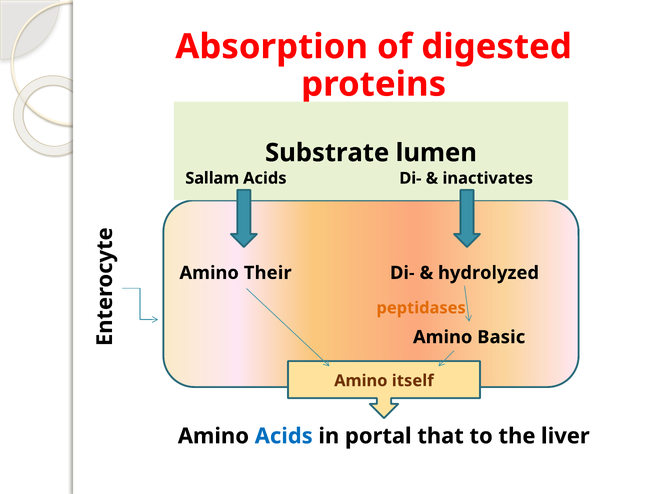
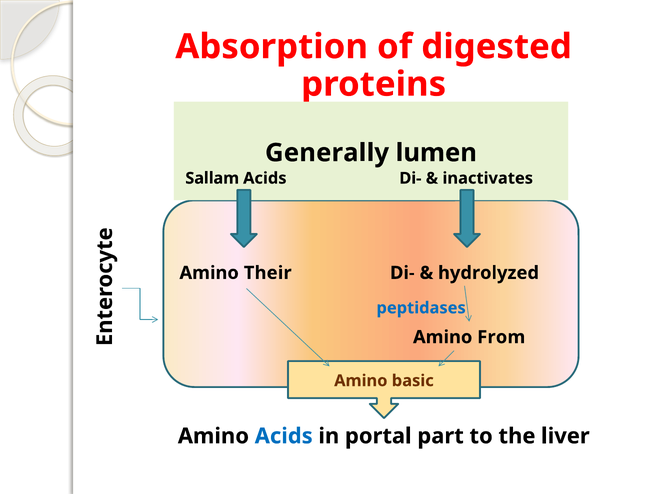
Substrate: Substrate -> Generally
peptidases colour: orange -> blue
Basic: Basic -> From
itself: itself -> basic
that: that -> part
